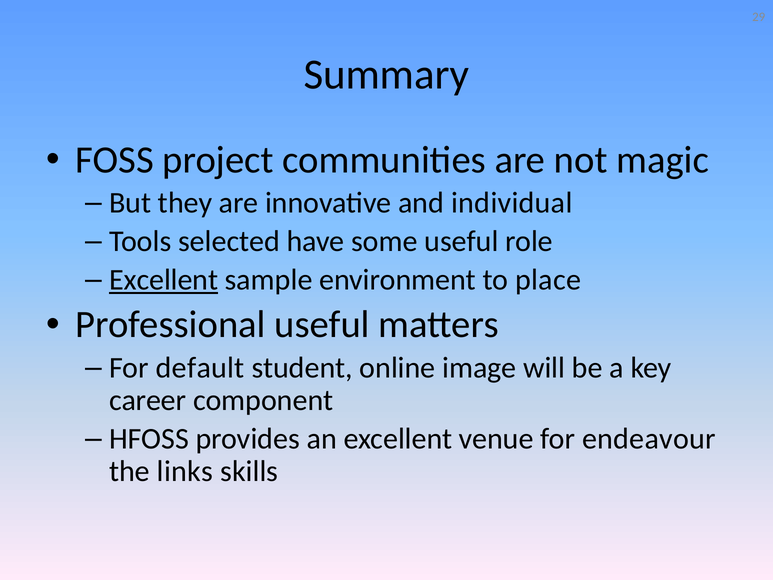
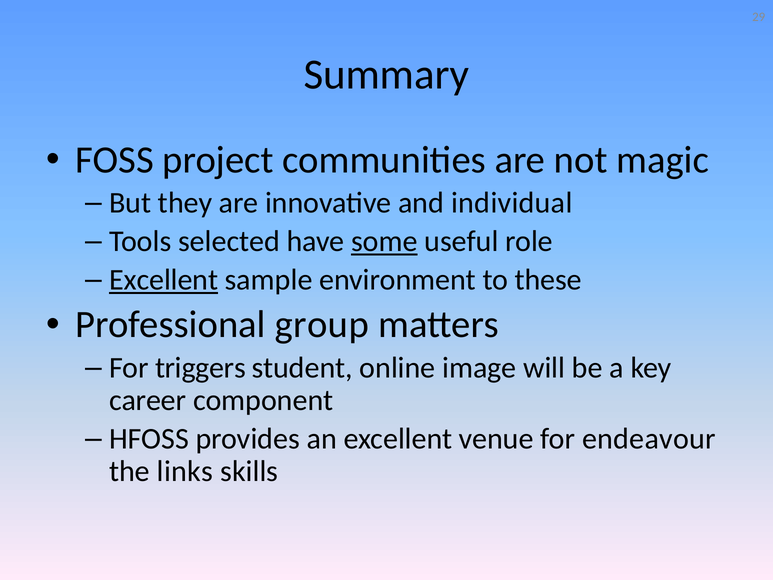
some underline: none -> present
place: place -> these
Professional useful: useful -> group
default: default -> triggers
